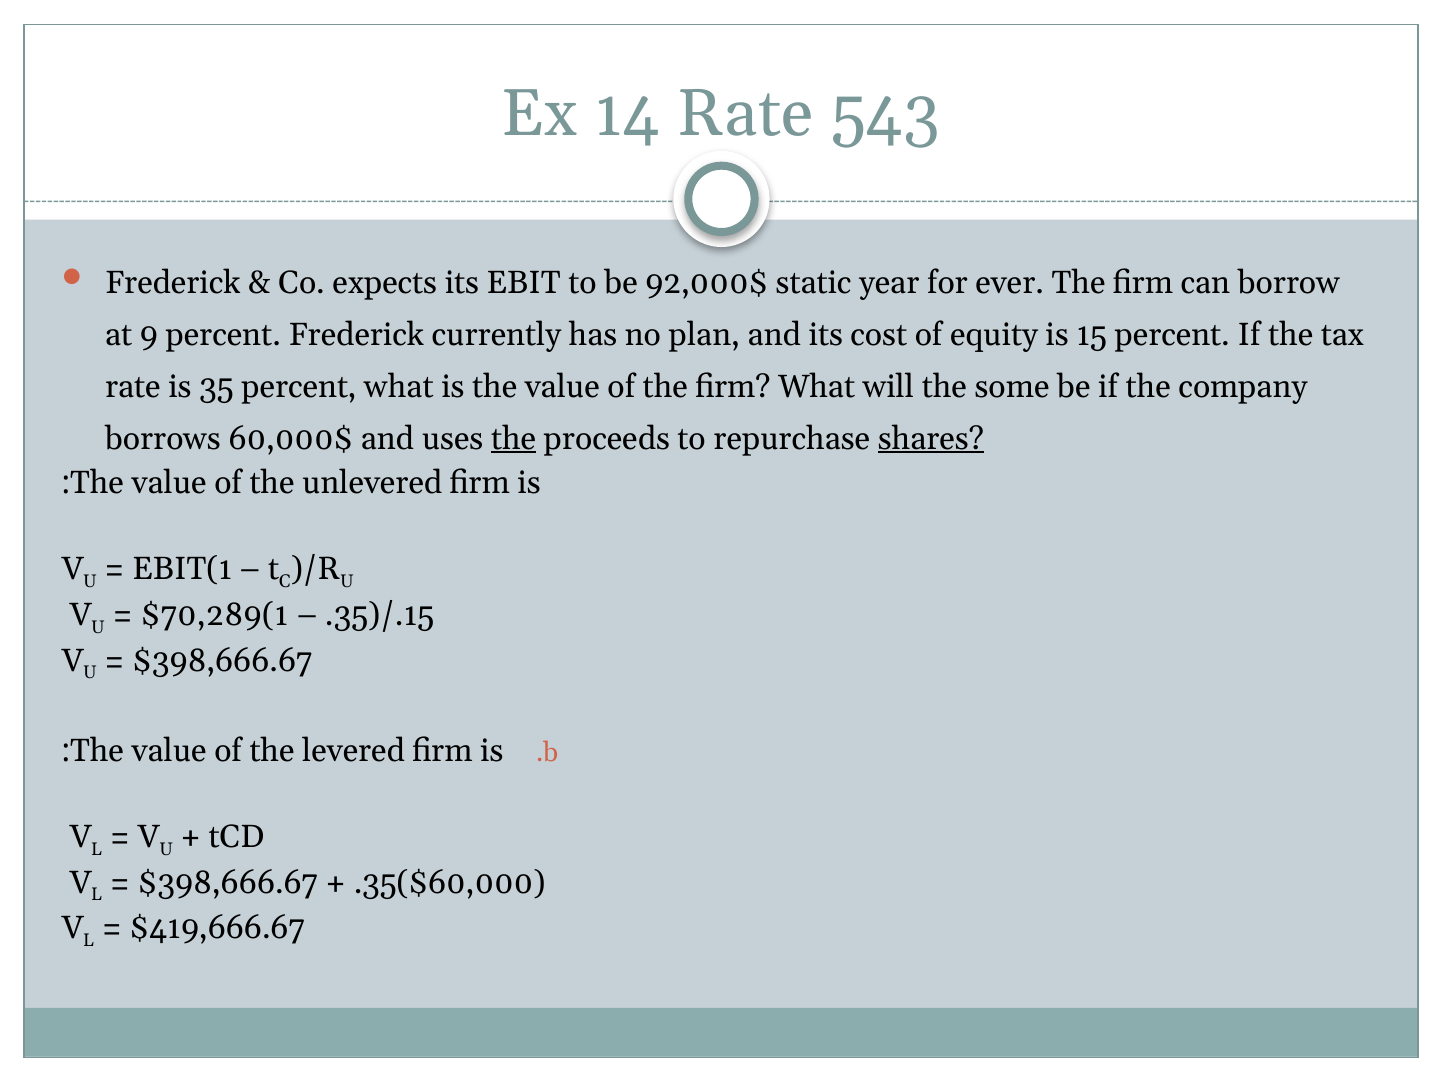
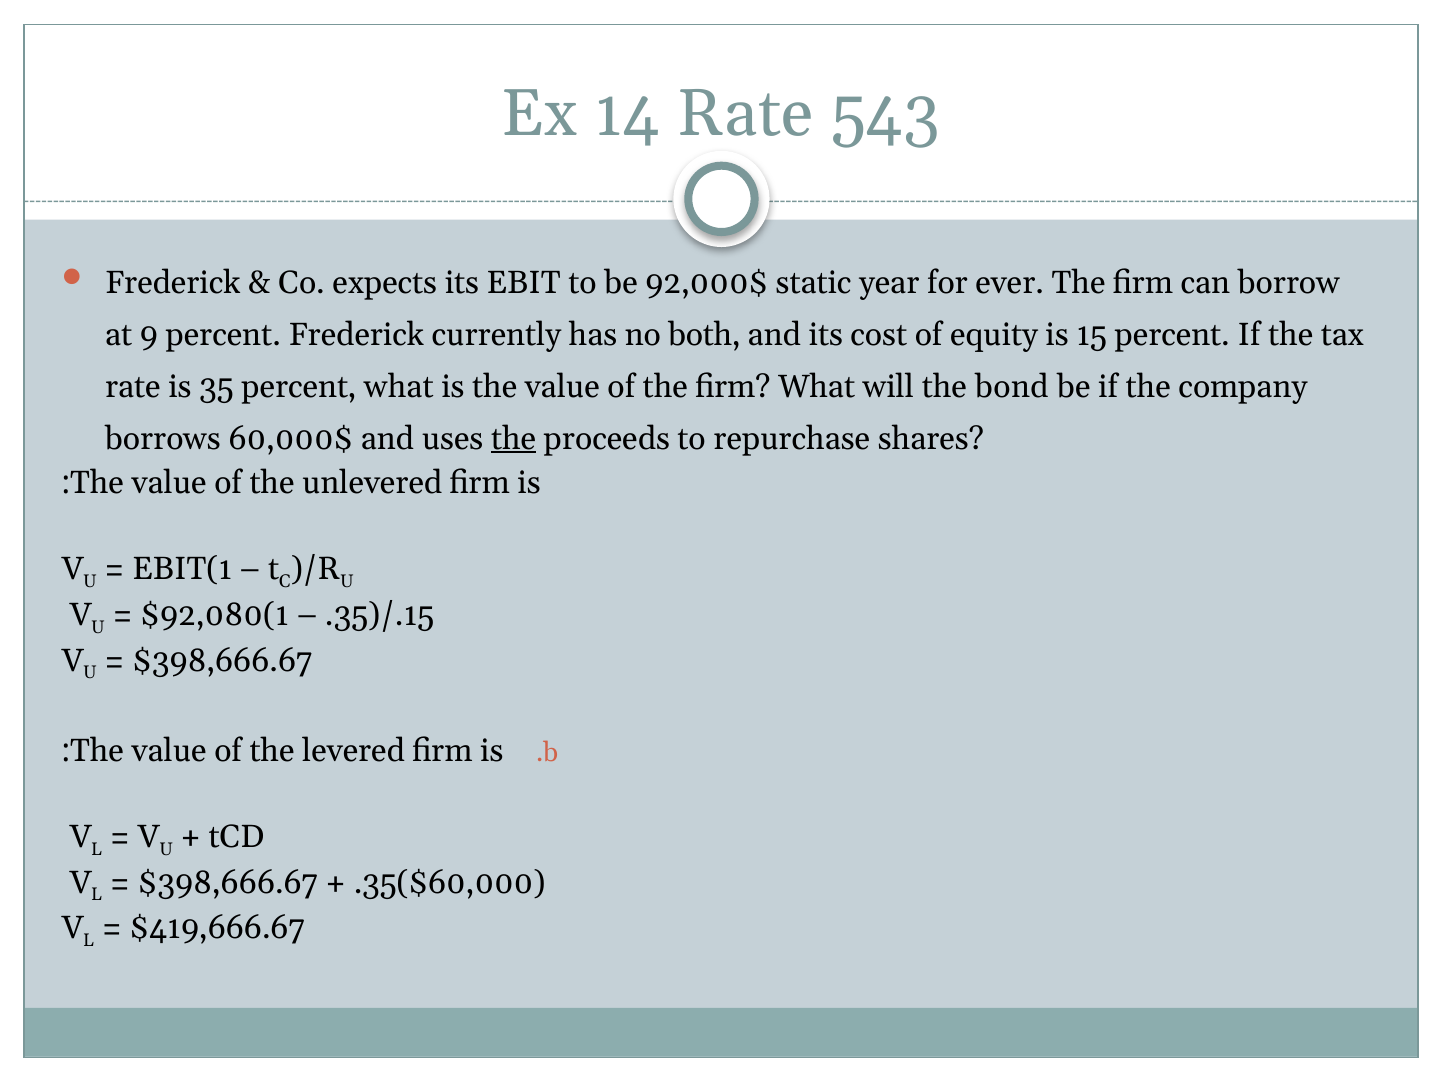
plan: plan -> both
some: some -> bond
shares underline: present -> none
$70,289(1: $70,289(1 -> $92,080(1
